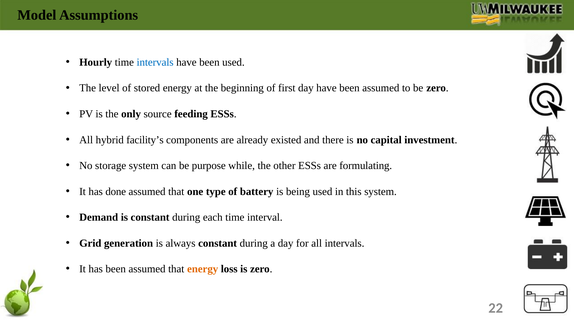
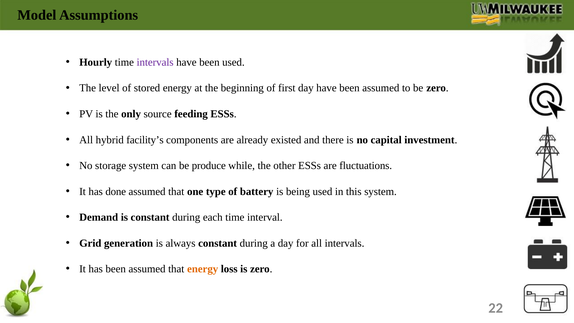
intervals at (155, 62) colour: blue -> purple
purpose: purpose -> produce
formulating: formulating -> fluctuations
